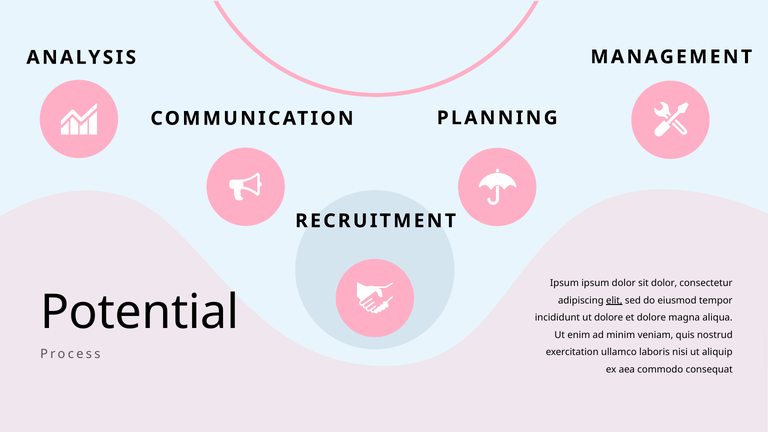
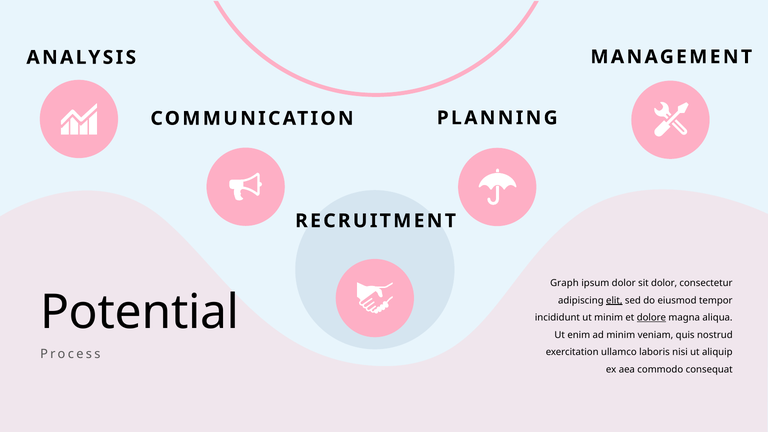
Ipsum at (564, 283): Ipsum -> Graph
ut dolore: dolore -> minim
dolore at (651, 318) underline: none -> present
